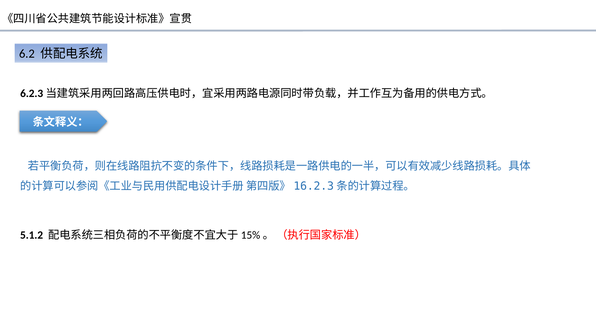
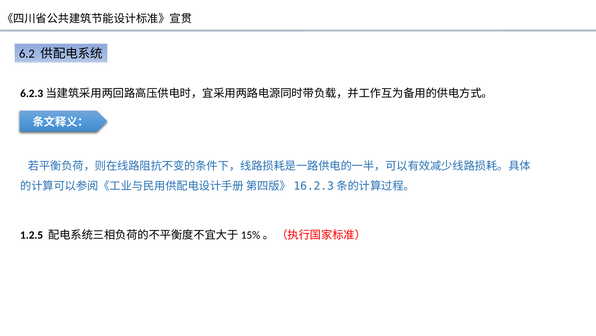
5.1.2: 5.1.2 -> 1.2.5
